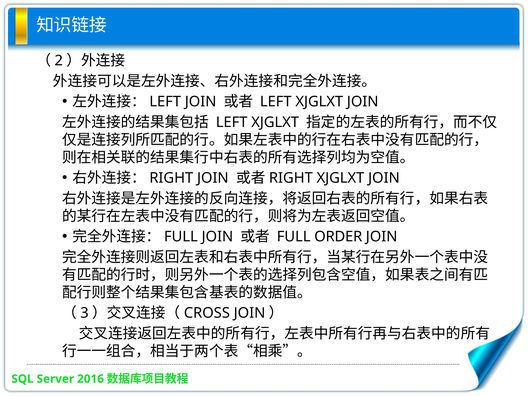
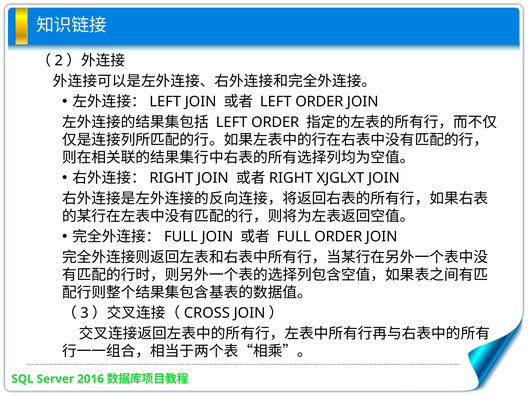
XJGLXT at (319, 102): XJGLXT -> ORDER
XJGLXT at (275, 122): XJGLXT -> ORDER
